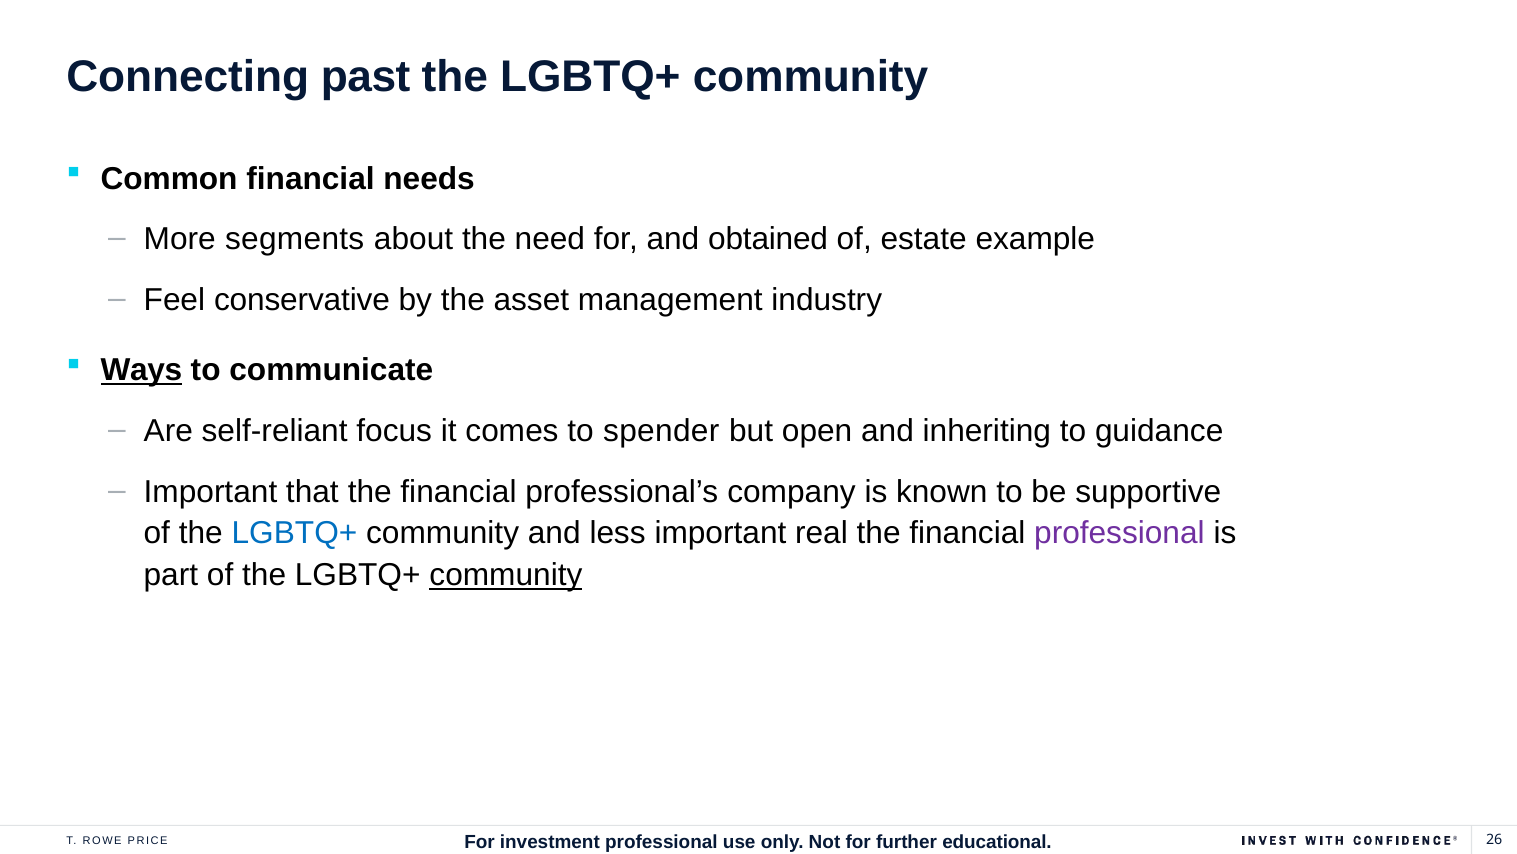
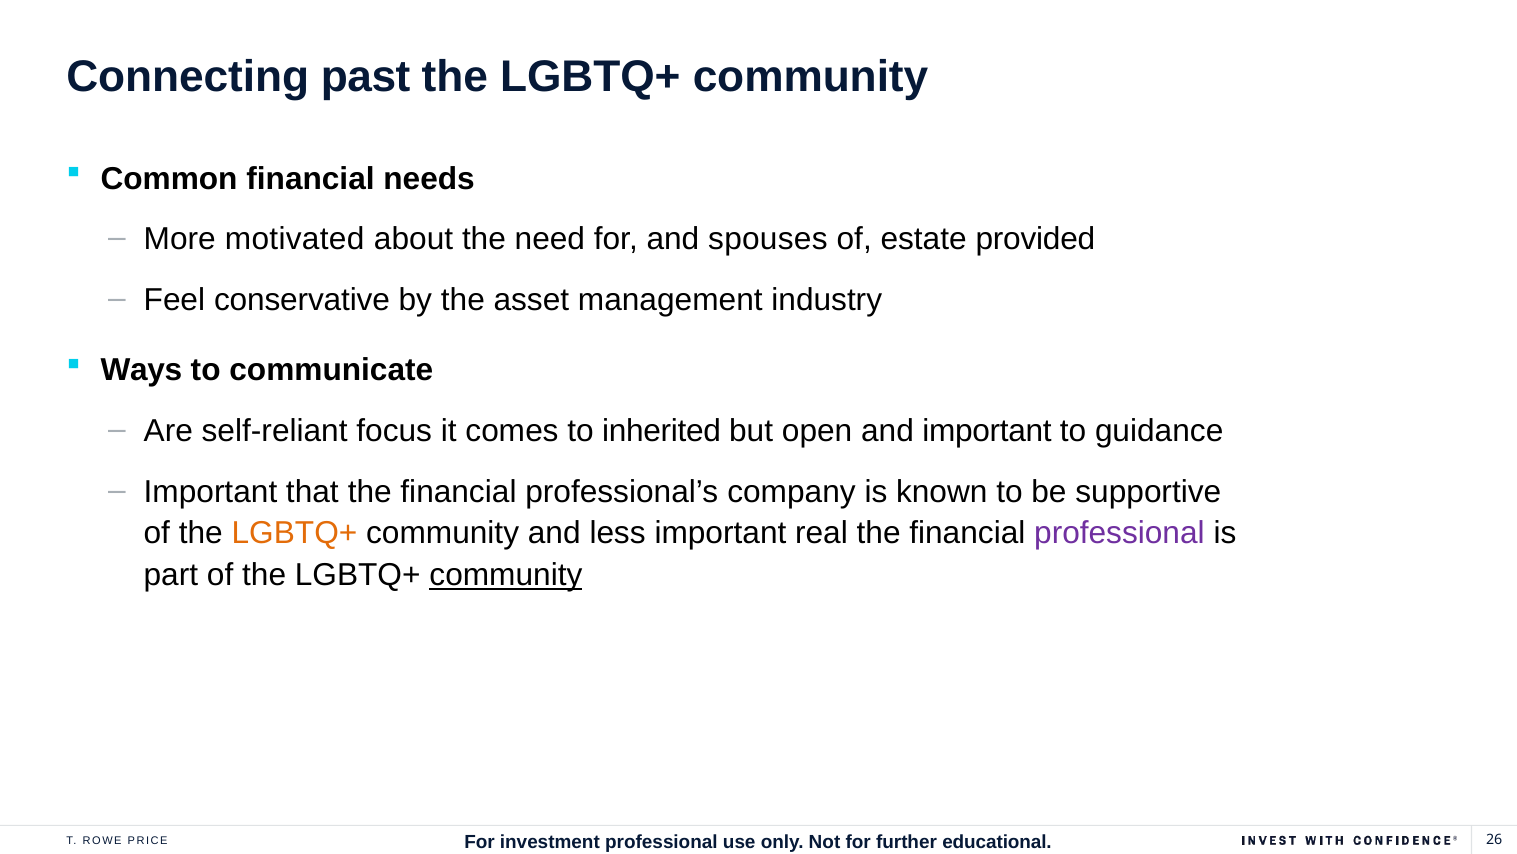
segments: segments -> motivated
obtained: obtained -> spouses
example: example -> provided
Ways underline: present -> none
spender: spender -> inherited
and inheriting: inheriting -> important
LGBTQ+ at (294, 533) colour: blue -> orange
